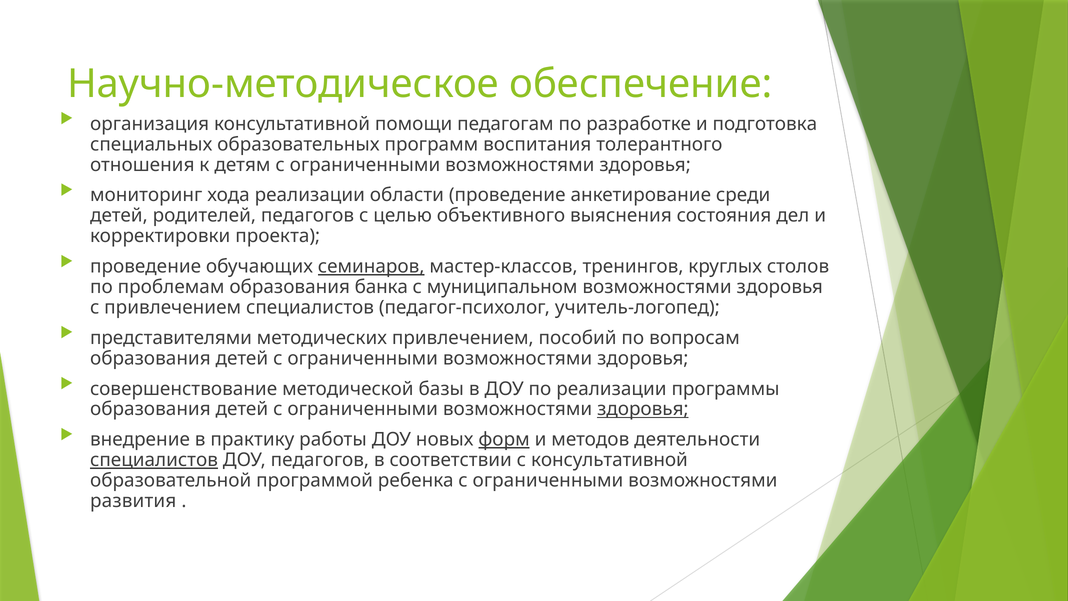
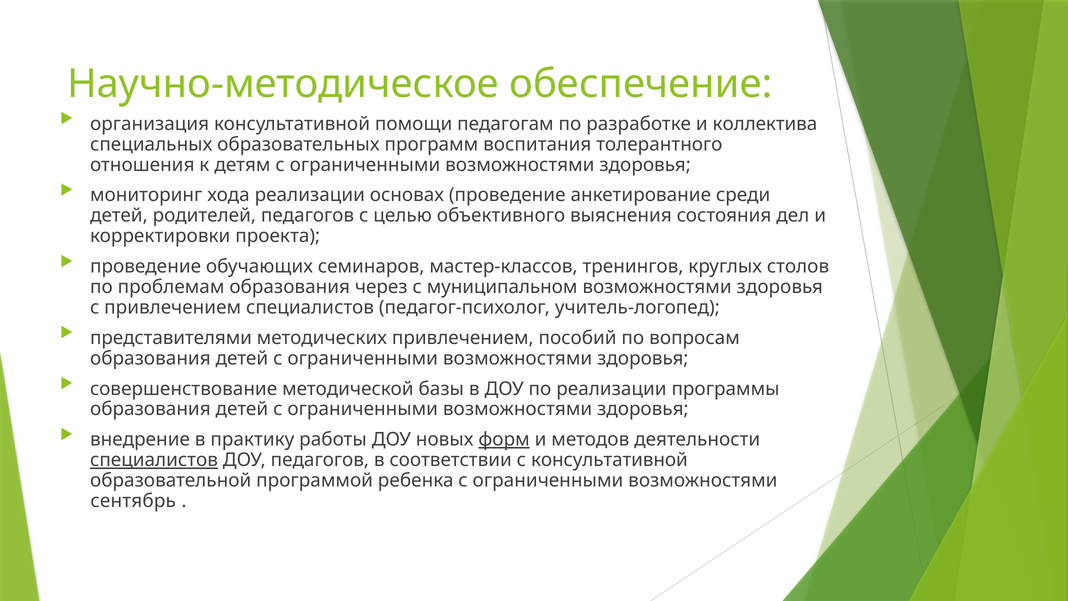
подготовка: подготовка -> коллектива
области: области -> основах
семинаров underline: present -> none
банка: банка -> через
здоровья at (643, 409) underline: present -> none
развития: развития -> сентябрь
